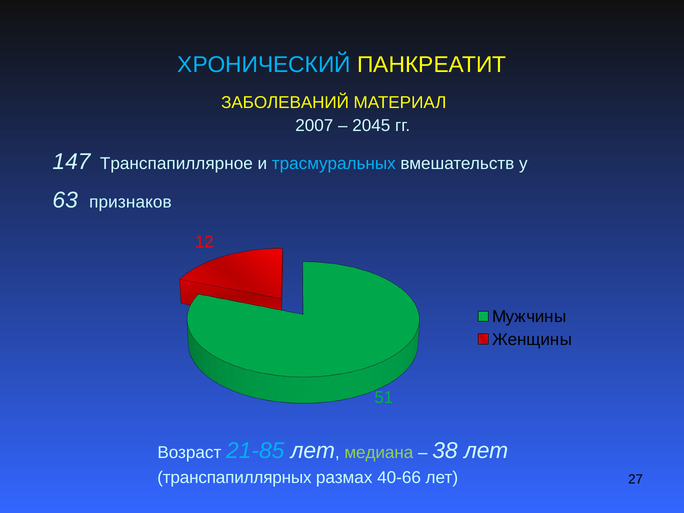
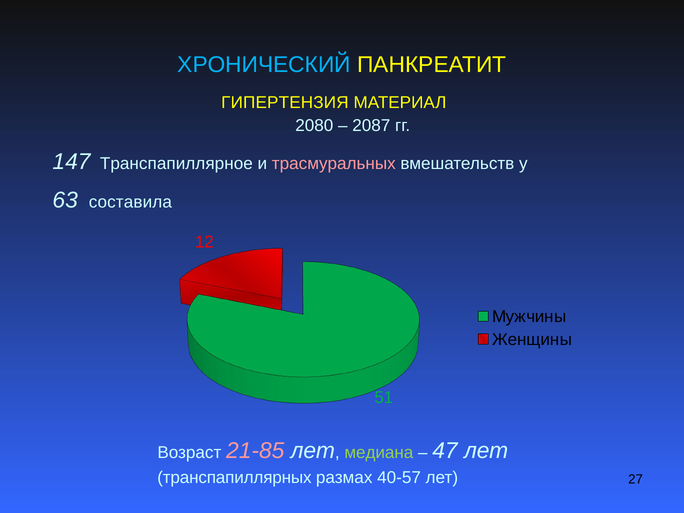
ЗАБОЛЕВАНИЙ: ЗАБОЛЕВАНИЙ -> ГИПЕРТЕНЗИЯ
2007: 2007 -> 2080
2045: 2045 -> 2087
трасмуральных colour: light blue -> pink
признаков: признаков -> составила
21-85 colour: light blue -> pink
38: 38 -> 47
40-66: 40-66 -> 40-57
